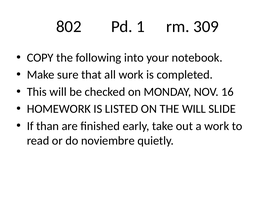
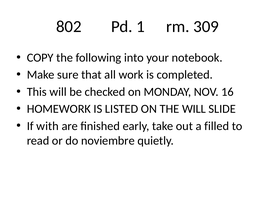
than: than -> with
a work: work -> filled
